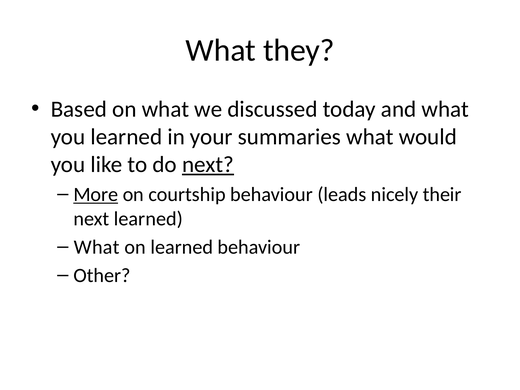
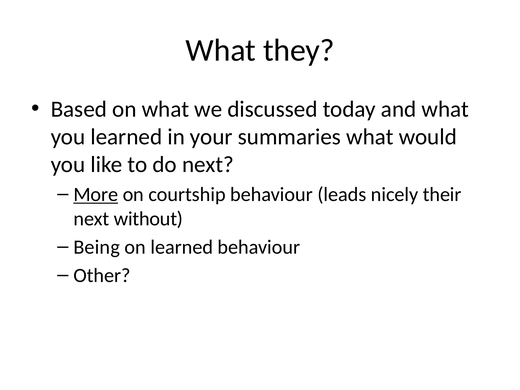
next at (208, 165) underline: present -> none
next learned: learned -> without
What at (97, 247): What -> Being
